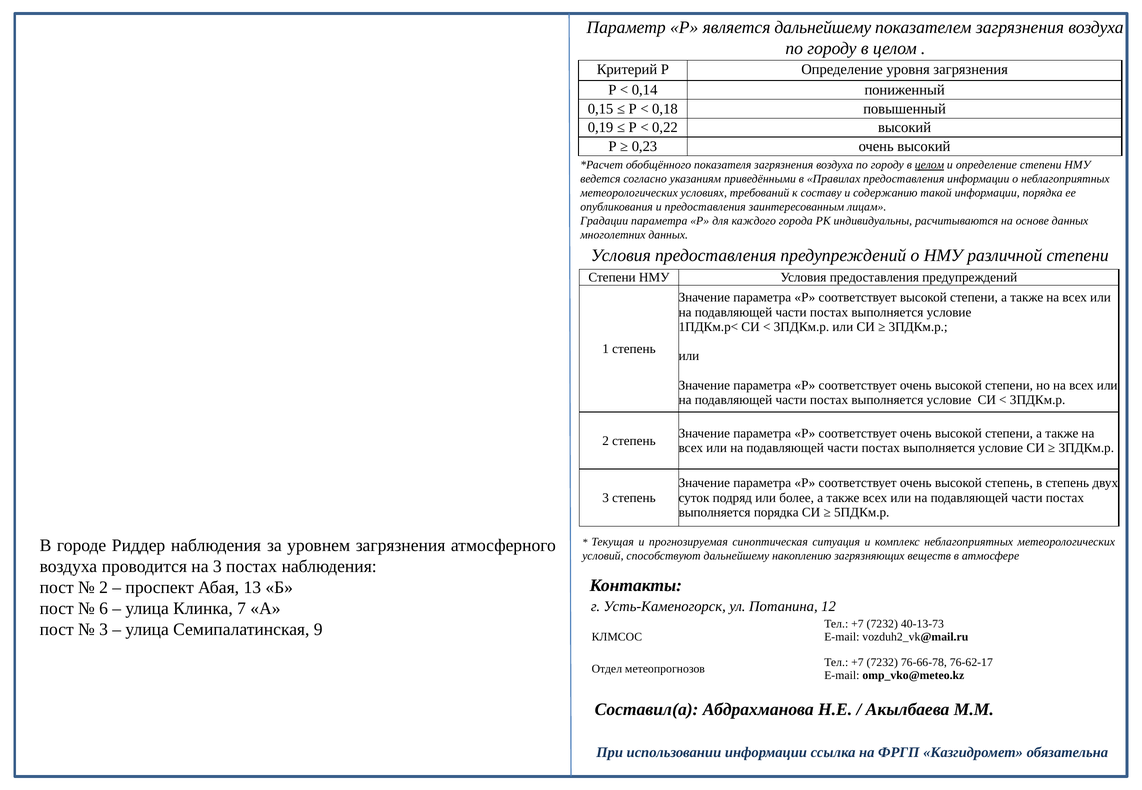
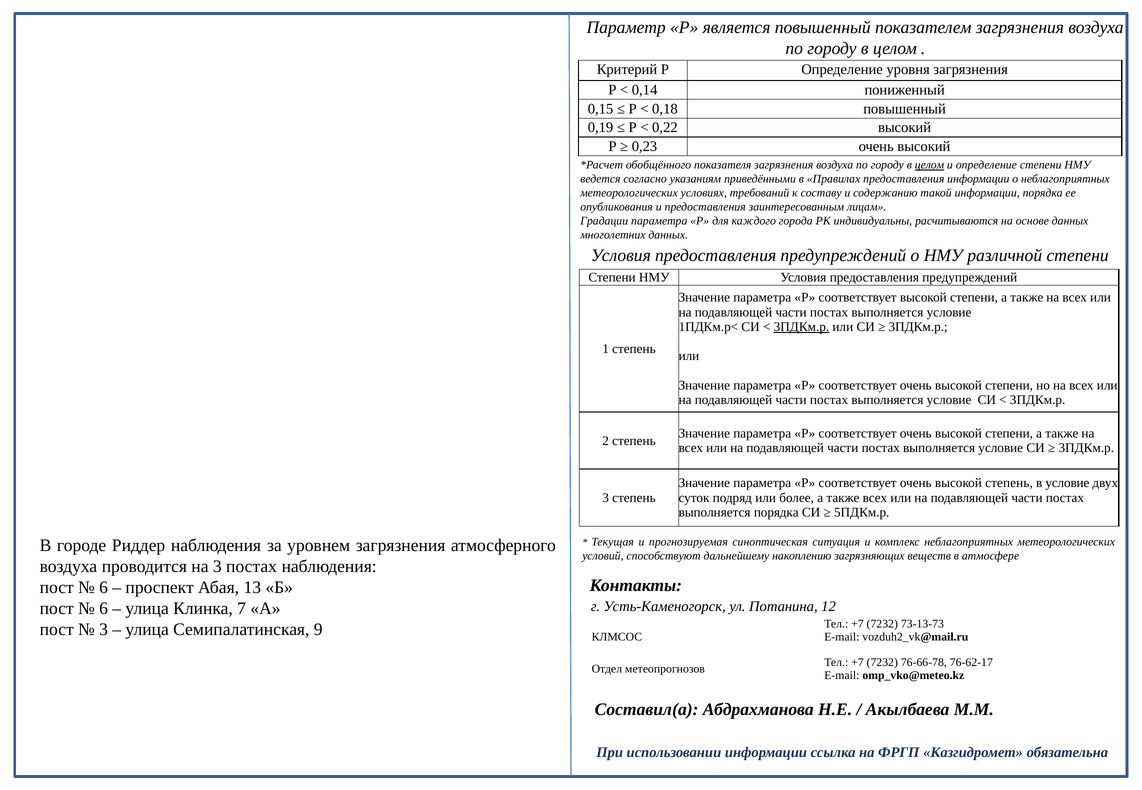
является дальнейшему: дальнейшему -> повышенный
3ПДКм.р at (801, 327) underline: none -> present
в степень: степень -> условие
2 at (104, 588): 2 -> 6
40-13-73: 40-13-73 -> 73-13-73
